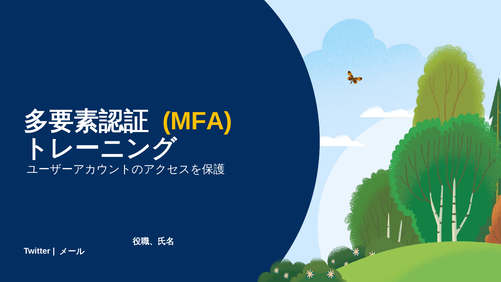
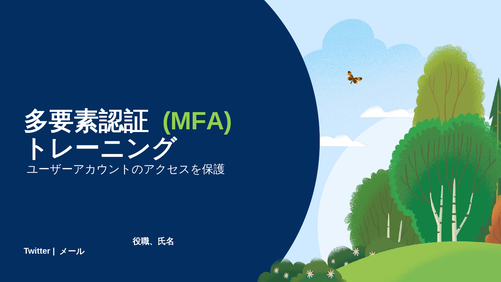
MFA colour: yellow -> light green
